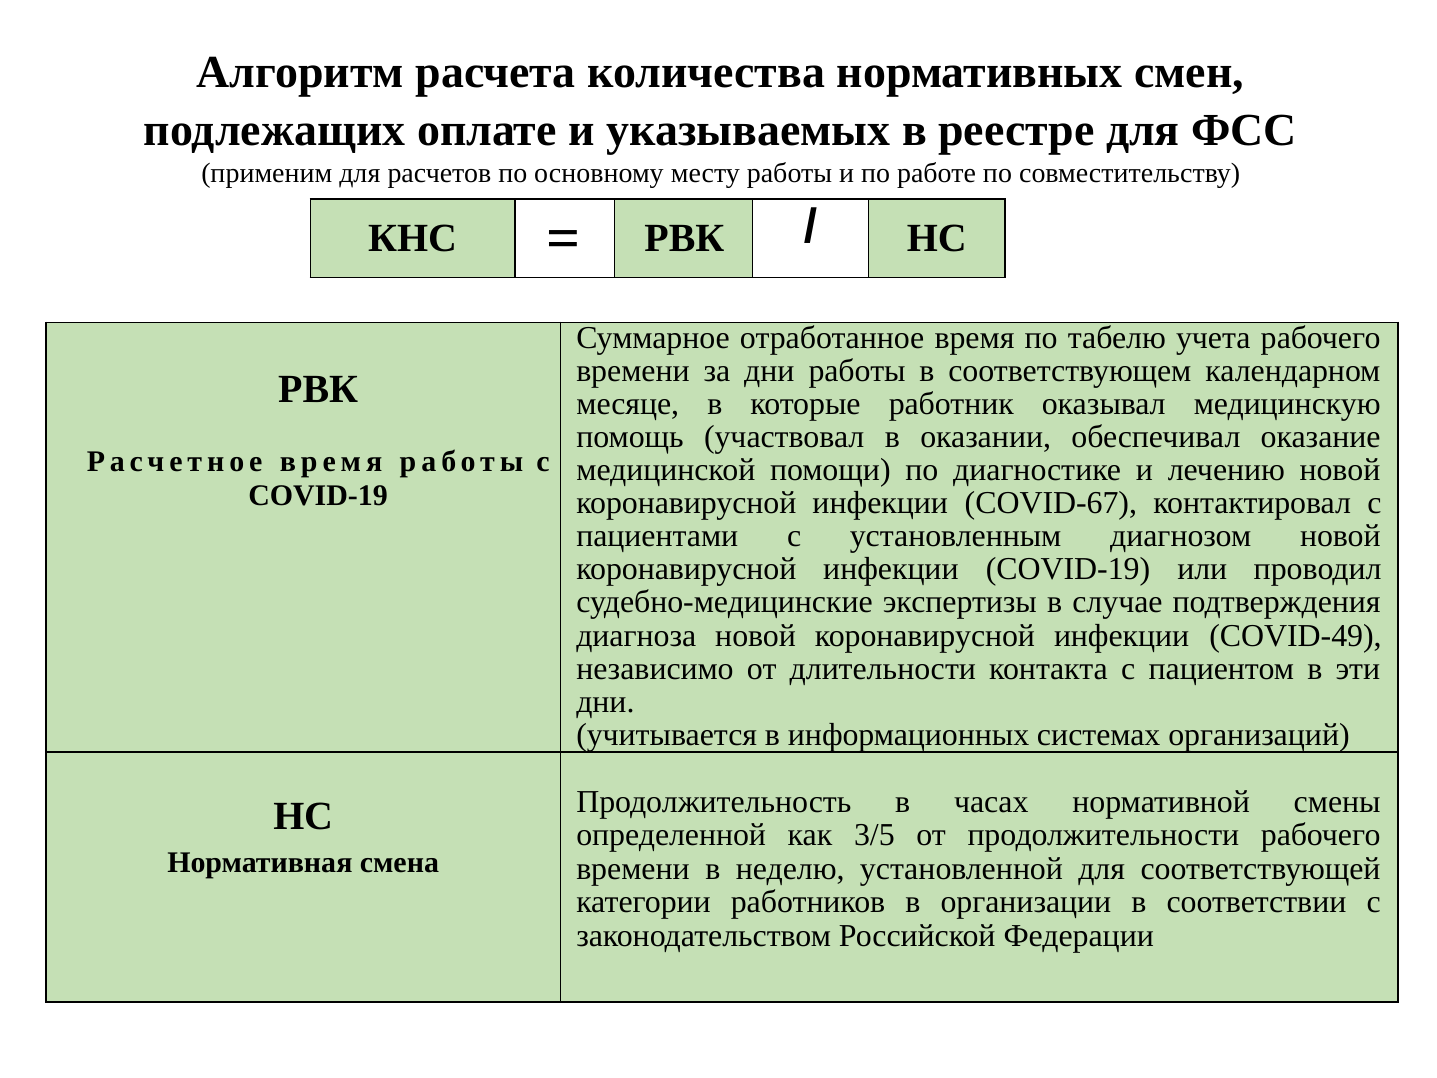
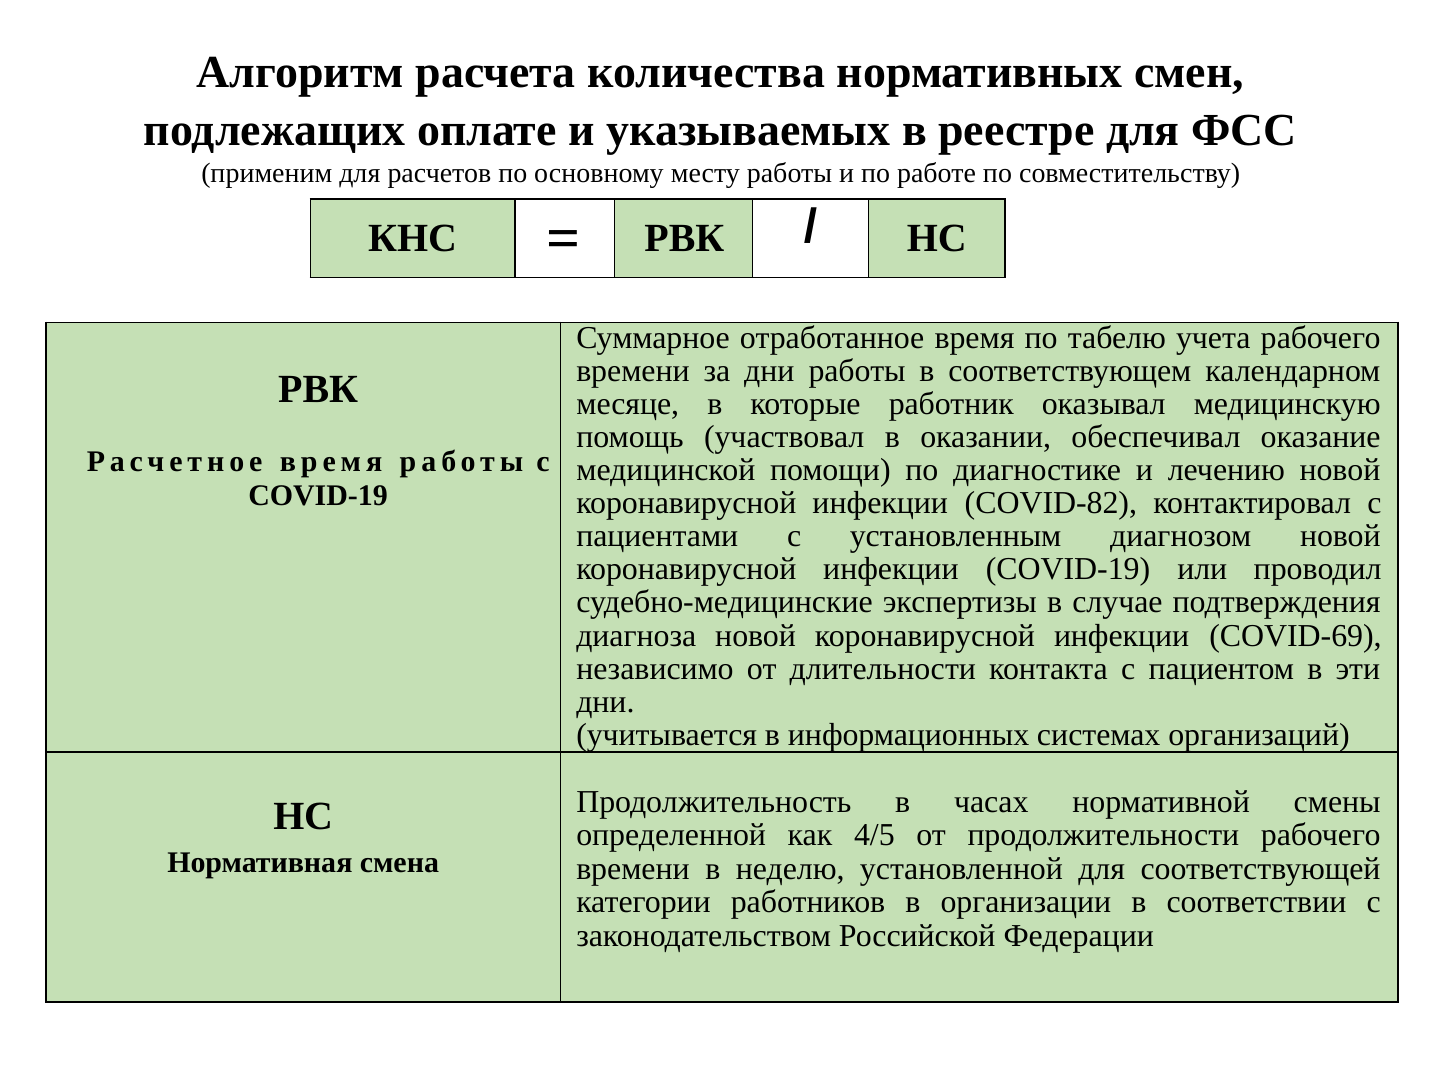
COVID-67: COVID-67 -> COVID-82
COVID-49: COVID-49 -> COVID-69
3/5: 3/5 -> 4/5
